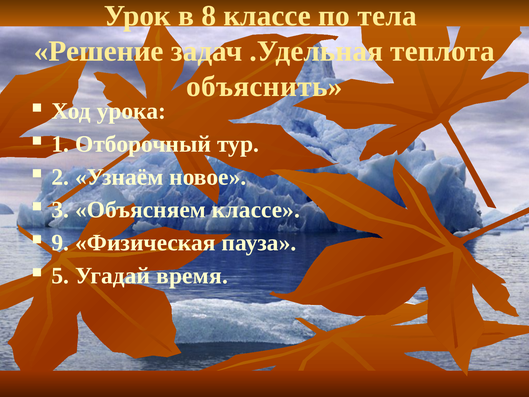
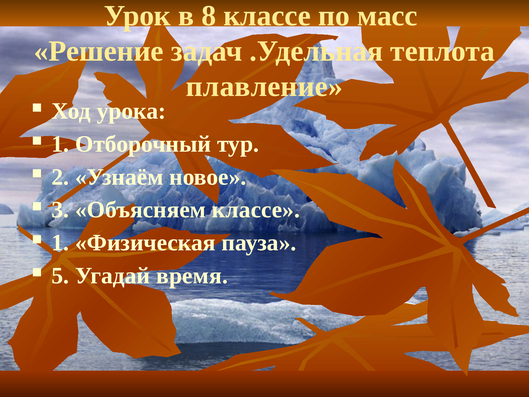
тела: тела -> масс
объяснить: объяснить -> плавление
9 at (60, 243): 9 -> 1
